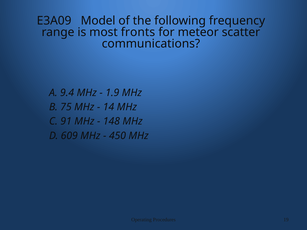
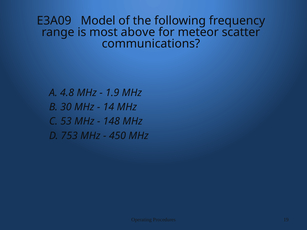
fronts: fronts -> above
9.4: 9.4 -> 4.8
75: 75 -> 30
91: 91 -> 53
609: 609 -> 753
